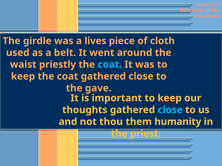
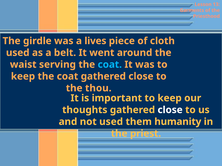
priestly: priestly -> serving
gave: gave -> thou
close at (170, 110) colour: light blue -> white
not thou: thou -> used
